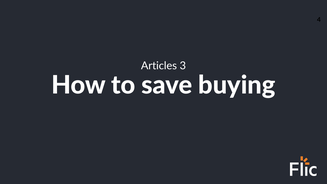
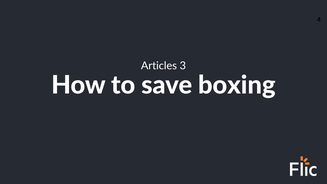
buying: buying -> boxing
